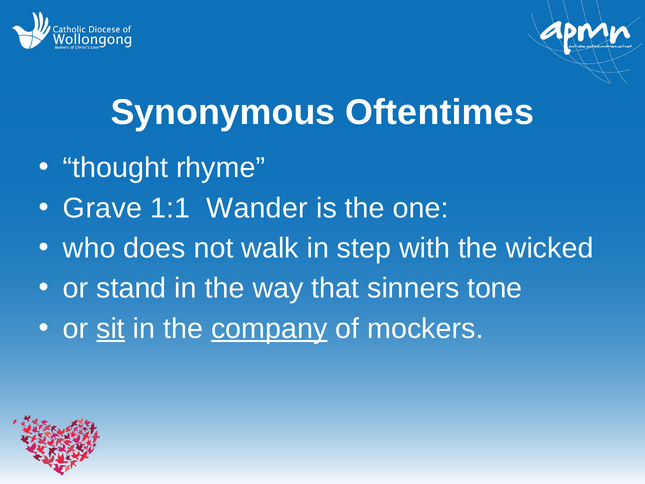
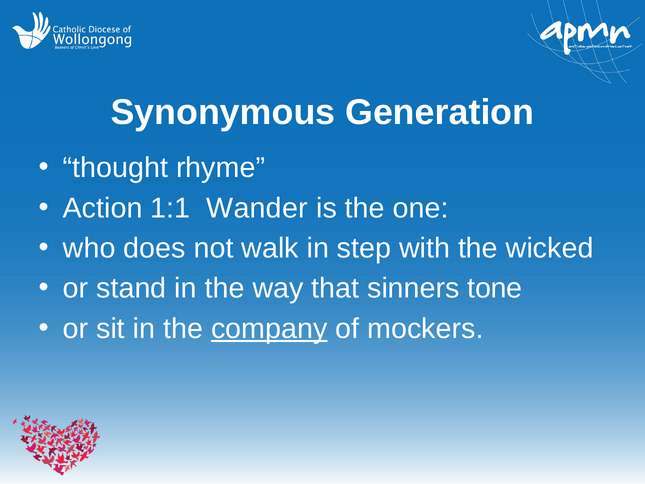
Oftentimes: Oftentimes -> Generation
Grave: Grave -> Action
sit underline: present -> none
